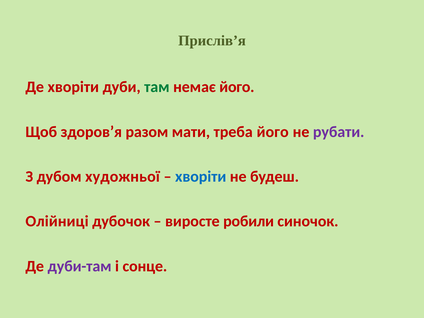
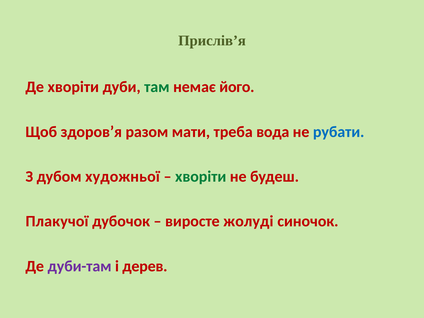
треба його: його -> вода
рубати colour: purple -> blue
хворіти at (201, 177) colour: blue -> green
Олійниці: Олійниці -> Плакучої
робили: робили -> жолуді
сонце: сонце -> дерев
